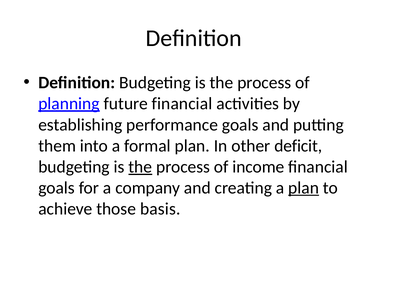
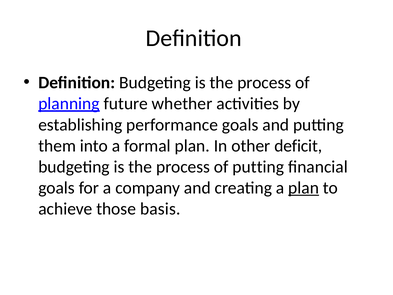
future financial: financial -> whether
the at (140, 167) underline: present -> none
of income: income -> putting
